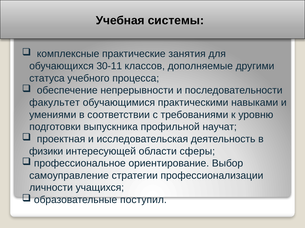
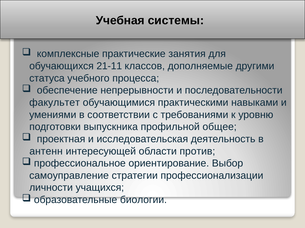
30-11: 30-11 -> 21-11
научат: научат -> общее
физики: физики -> антенн
сферы: сферы -> против
поступил: поступил -> биологии
